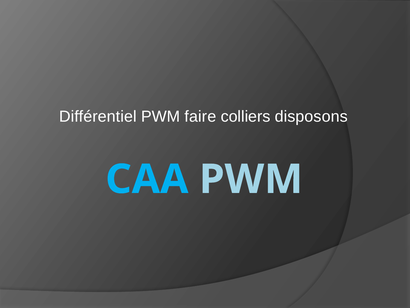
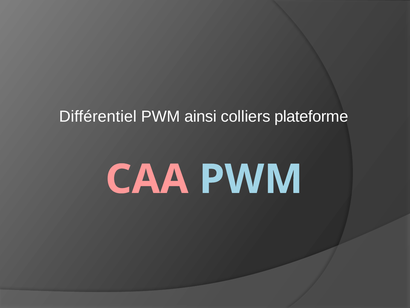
faire: faire -> ainsi
disposons: disposons -> plateforme
CAA colour: light blue -> pink
